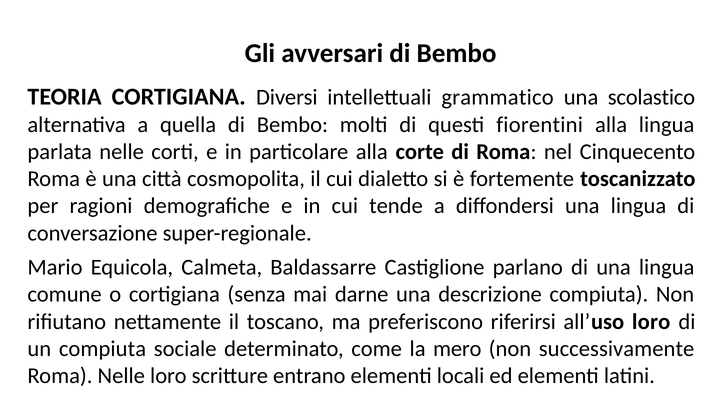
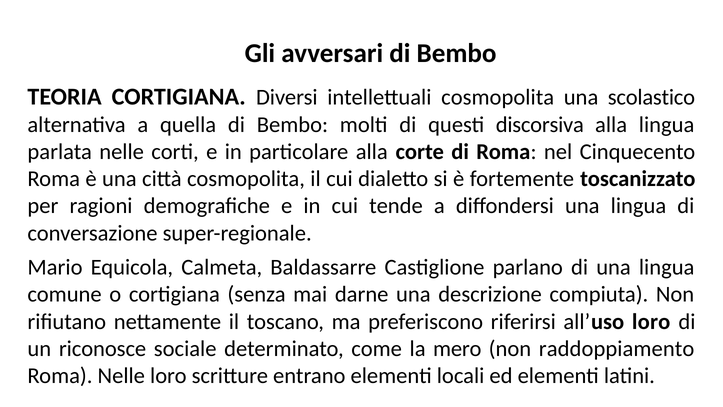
intellettuali grammatico: grammatico -> cosmopolita
fiorentini: fiorentini -> discorsiva
un compiuta: compiuta -> riconosce
successivamente: successivamente -> raddoppiamento
